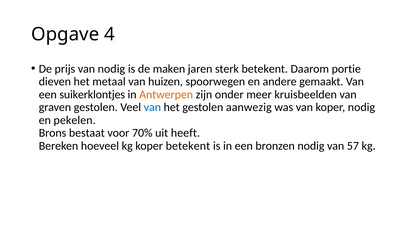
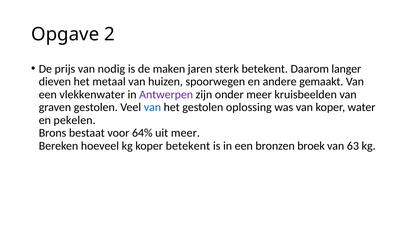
4: 4 -> 2
portie: portie -> langer
suikerklontjes: suikerklontjes -> vlekkenwater
Antwerpen colour: orange -> purple
aanwezig: aanwezig -> oplossing
koper nodig: nodig -> water
70%: 70% -> 64%
uit heeft: heeft -> meer
bronzen nodig: nodig -> broek
57: 57 -> 63
